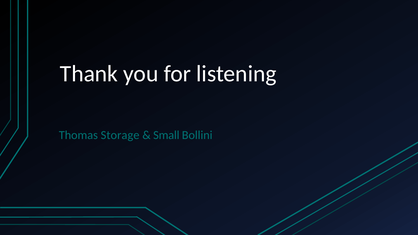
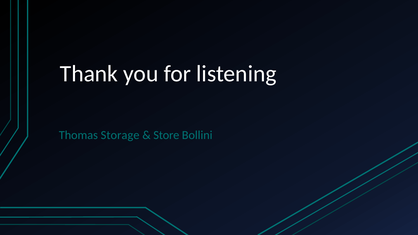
Small: Small -> Store
